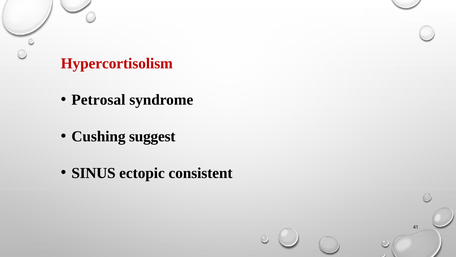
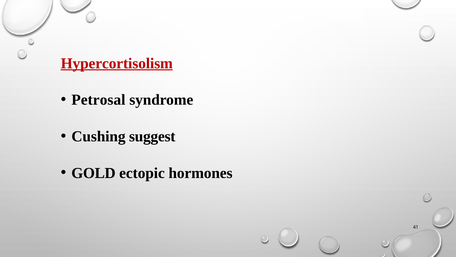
Hypercortisolism underline: none -> present
SINUS: SINUS -> GOLD
consistent: consistent -> hormones
